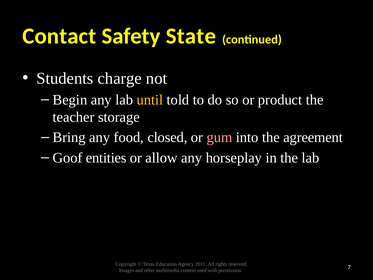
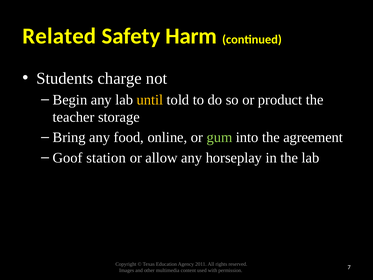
Contact: Contact -> Related
State: State -> Harm
closed: closed -> online
gum colour: pink -> light green
entities: entities -> station
